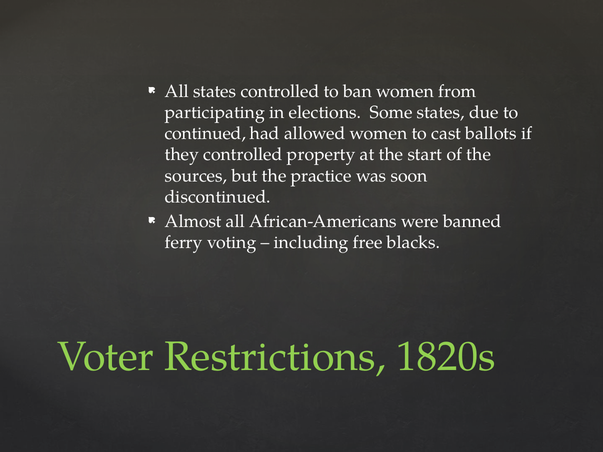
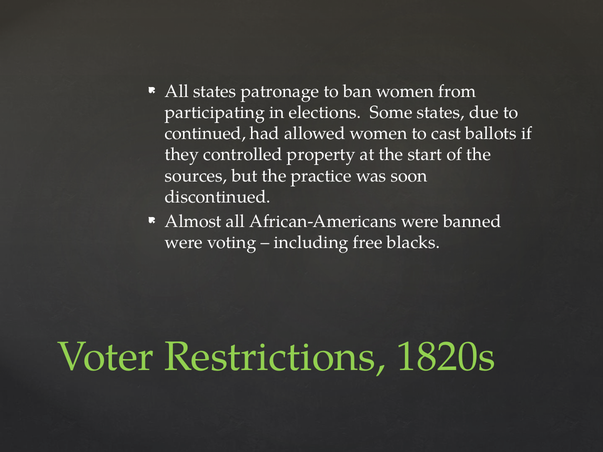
states controlled: controlled -> patronage
ferry at (184, 243): ferry -> were
